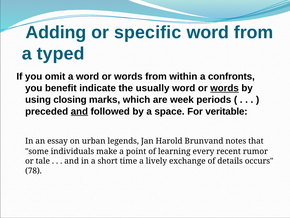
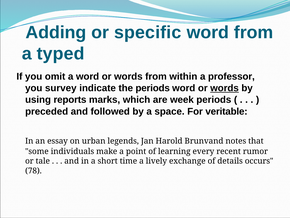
confronts: confronts -> professor
benefit: benefit -> survey
the usually: usually -> periods
closing: closing -> reports
and at (79, 111) underline: present -> none
